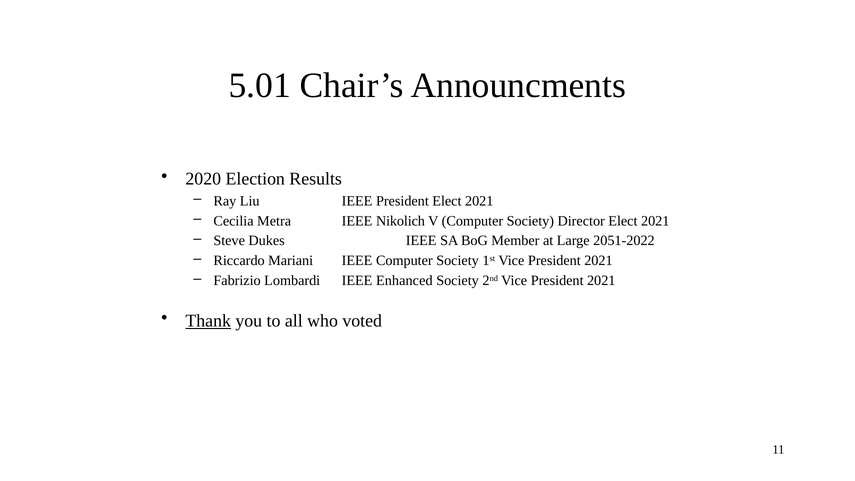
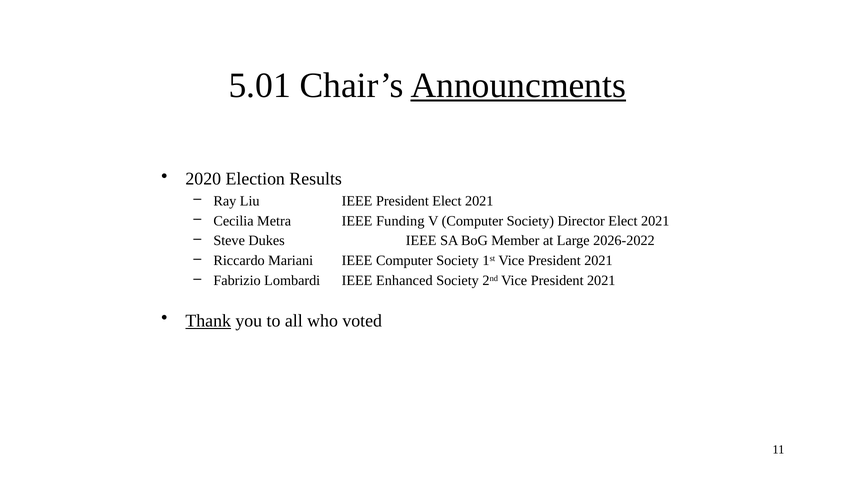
Announcments underline: none -> present
Nikolich: Nikolich -> Funding
2051-2022: 2051-2022 -> 2026-2022
